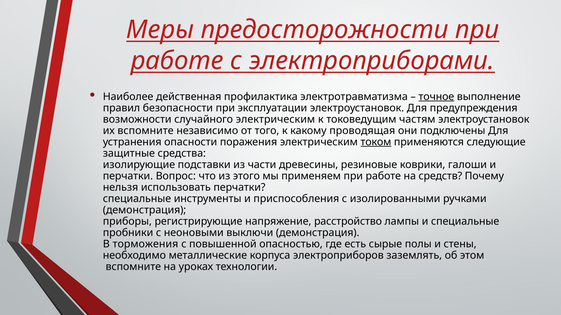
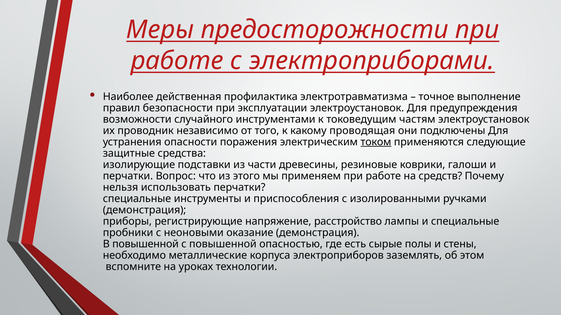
точное underline: present -> none
случайного электрическим: электрическим -> инструментами
их вспомните: вспомните -> проводник
выключи: выключи -> оказание
В торможения: торможения -> повышенной
